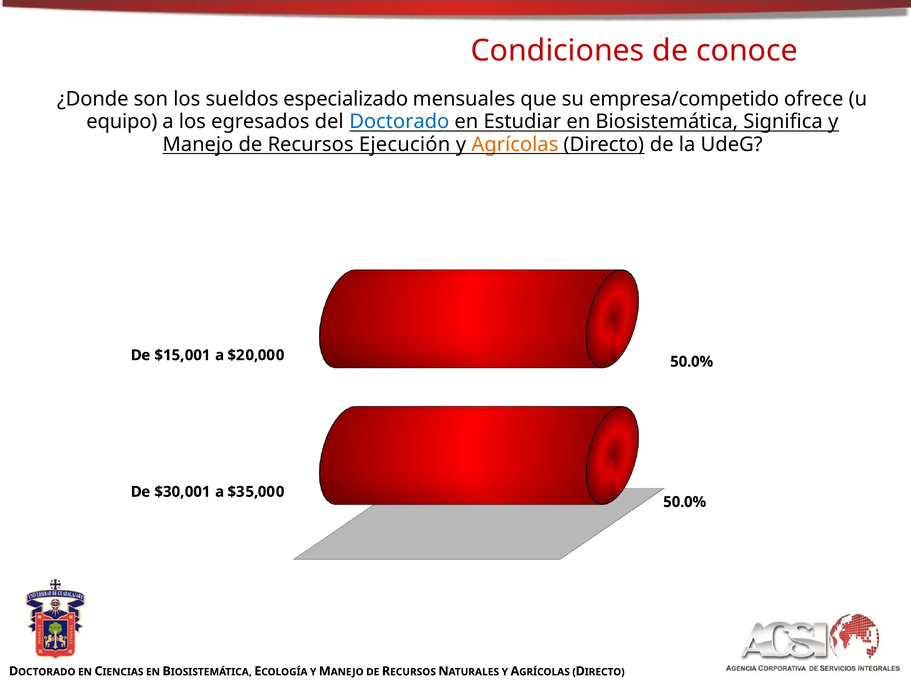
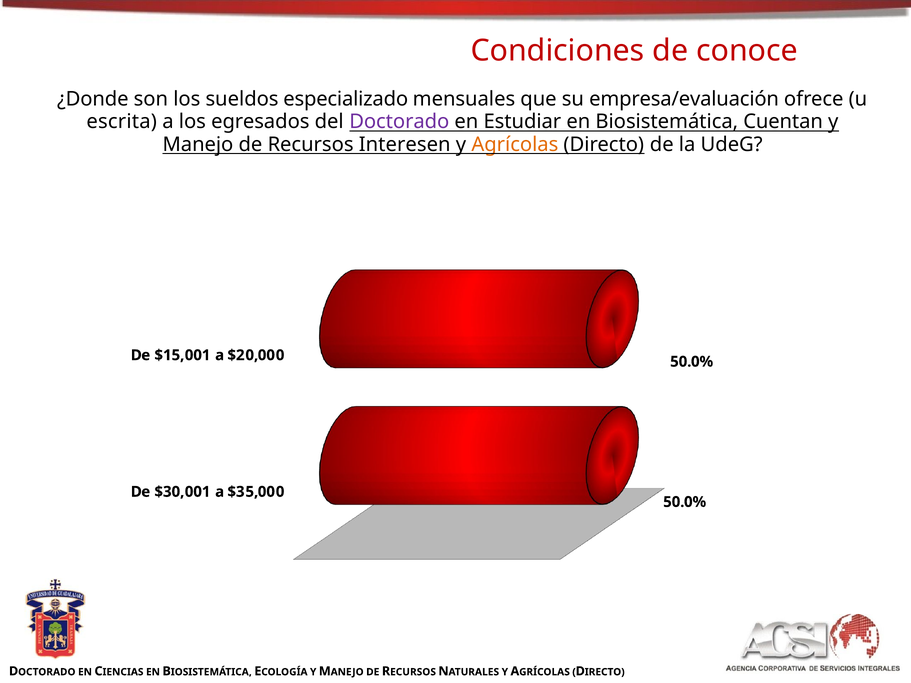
empresa/competido: empresa/competido -> empresa/evaluación
equipo: equipo -> escrita
Doctorado at (399, 122) colour: blue -> purple
Significa: Significa -> Cuentan
Ejecución: Ejecución -> Interesen
